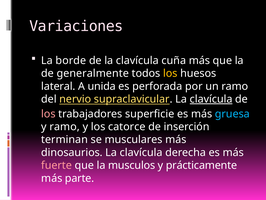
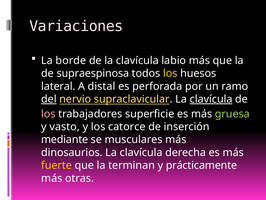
cuña: cuña -> labio
generalmente: generalmente -> supraespinosa
unida: unida -> distal
del underline: none -> present
gruesa colour: light blue -> light green
y ramo: ramo -> vasto
terminan: terminan -> mediante
fuerte colour: pink -> yellow
musculos: musculos -> terminan
parte: parte -> otras
